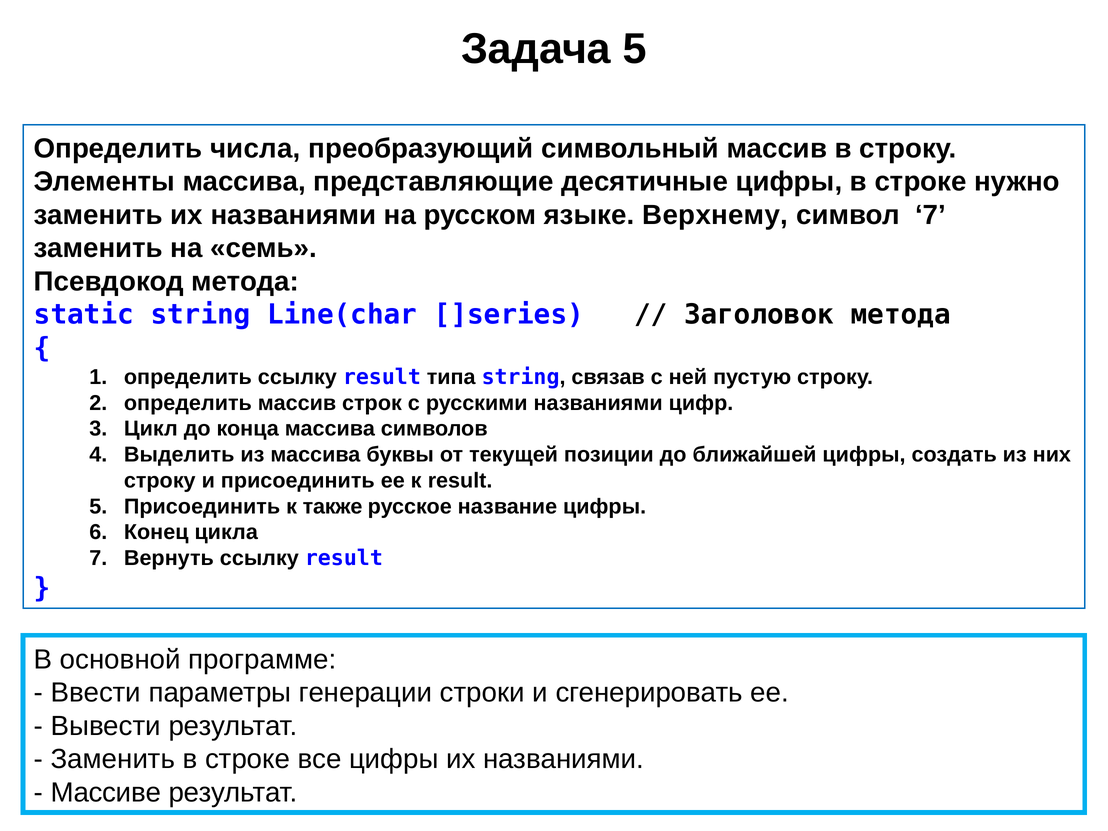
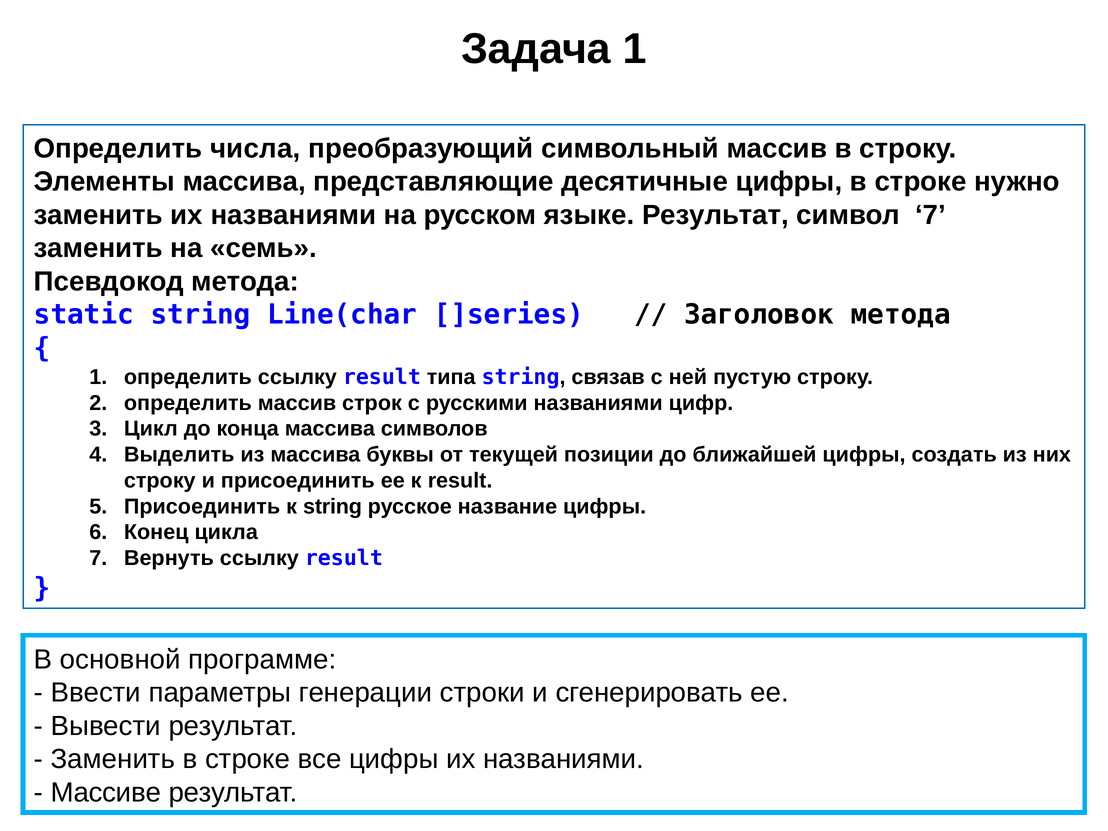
Задача 5: 5 -> 1
языке Верхнему: Верхнему -> Результат
к также: также -> string
